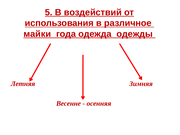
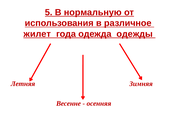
воздействий: воздействий -> нормальную
майки: майки -> жилет
